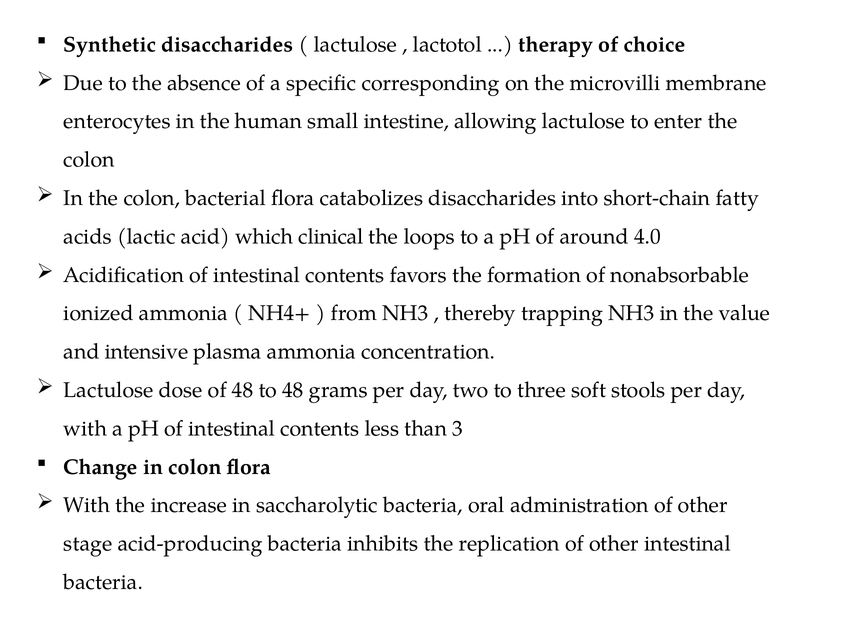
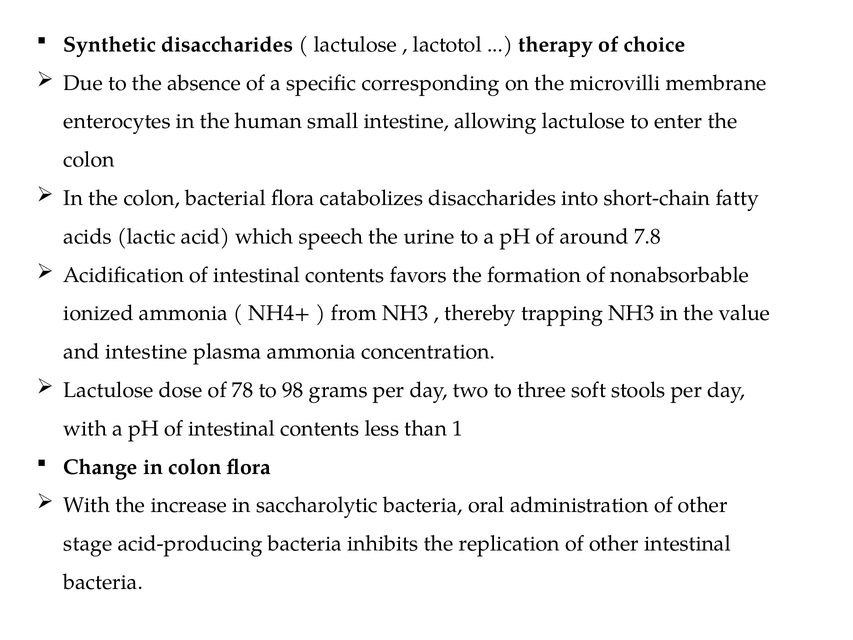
clinical: clinical -> speech
loops: loops -> urine
4.0: 4.0 -> 7.8
and intensive: intensive -> intestine
of 48: 48 -> 78
to 48: 48 -> 98
3: 3 -> 1
